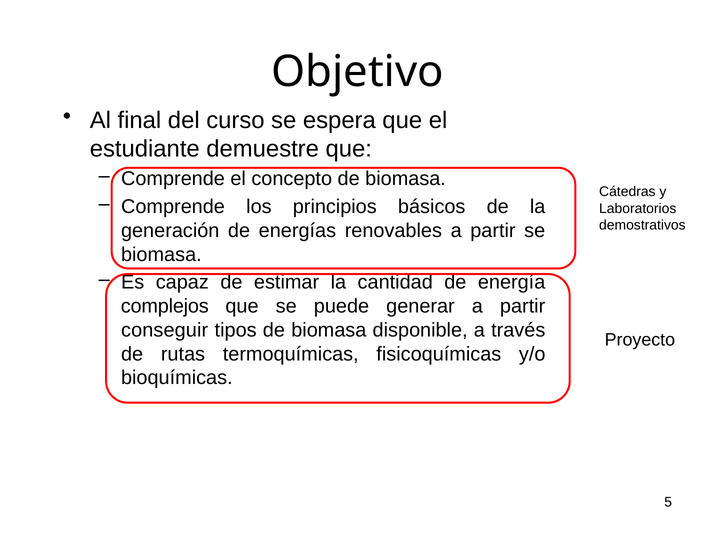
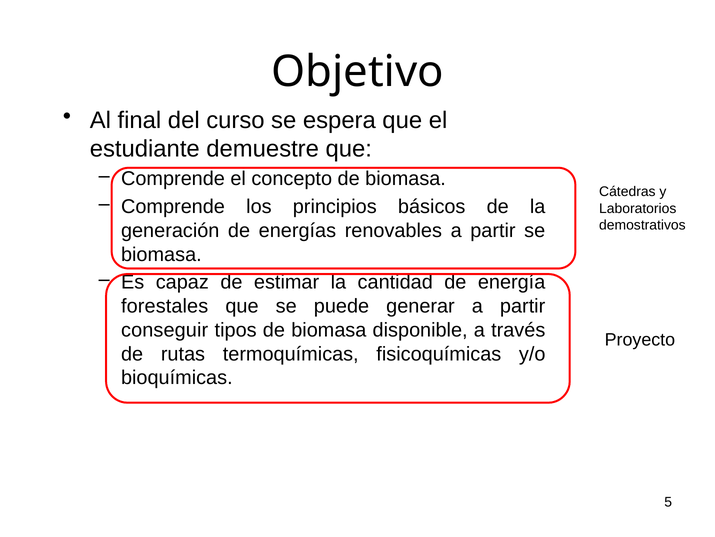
complejos: complejos -> forestales
